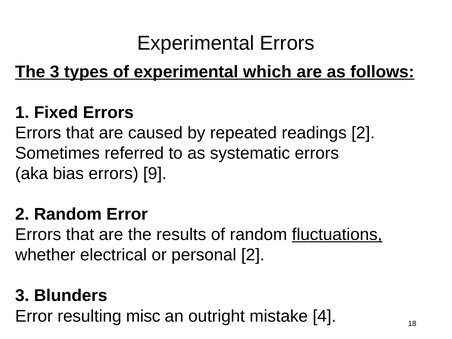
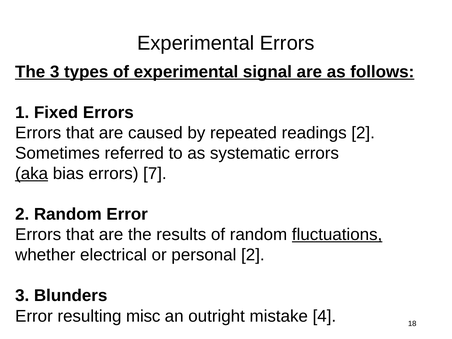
which: which -> signal
aka underline: none -> present
9: 9 -> 7
